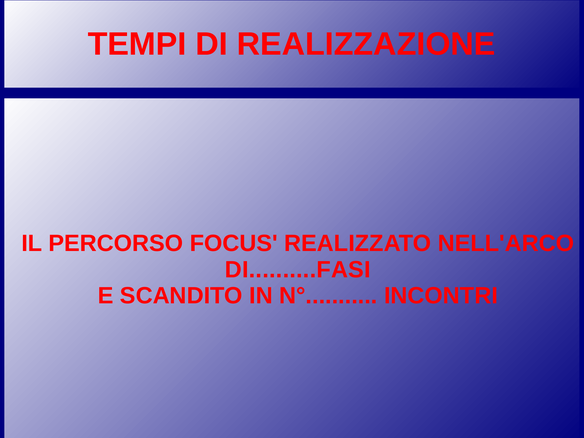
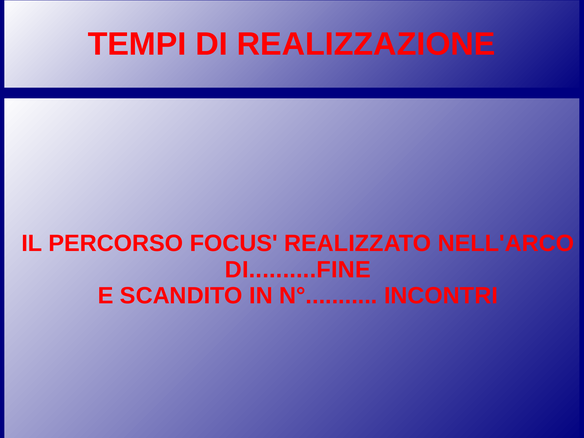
DI..........FASI: DI..........FASI -> DI..........FINE
